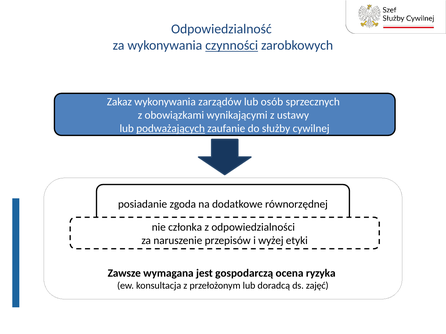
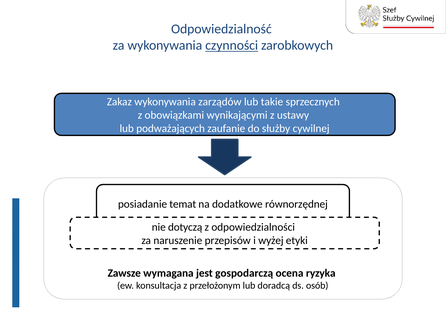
osób: osób -> takie
podważających underline: present -> none
zgoda: zgoda -> temat
członka: członka -> dotyczą
zajęć: zajęć -> osób
